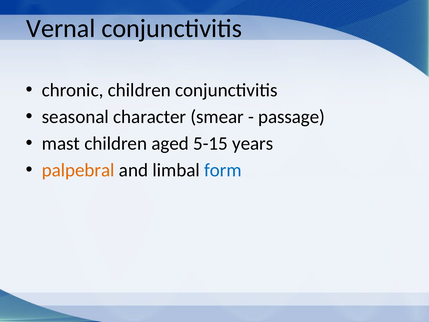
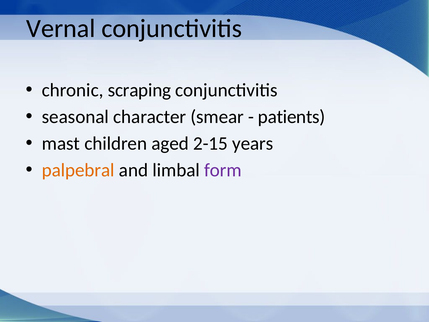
chronic children: children -> scraping
passage: passage -> patients
5-15: 5-15 -> 2-15
form colour: blue -> purple
